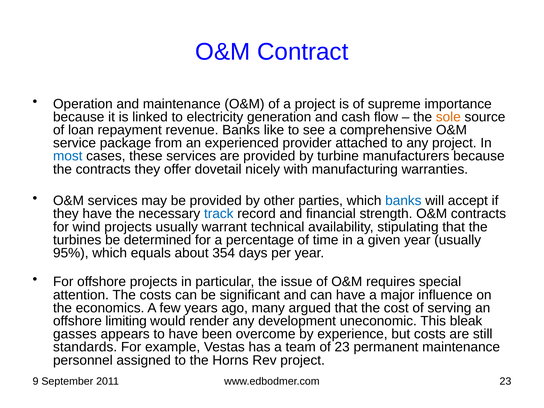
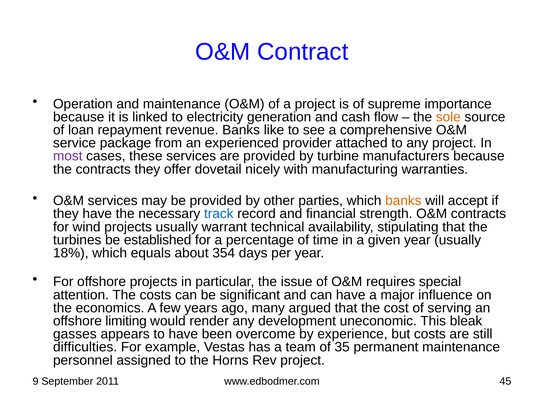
most colour: blue -> purple
banks at (403, 201) colour: blue -> orange
determined: determined -> established
95%: 95% -> 18%
standards: standards -> difficulties
of 23: 23 -> 35
www.edbodmer.com 23: 23 -> 45
